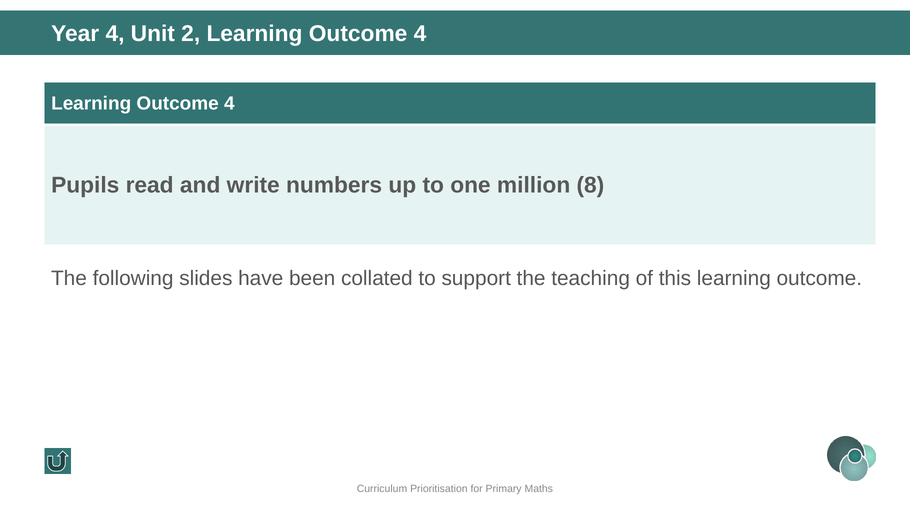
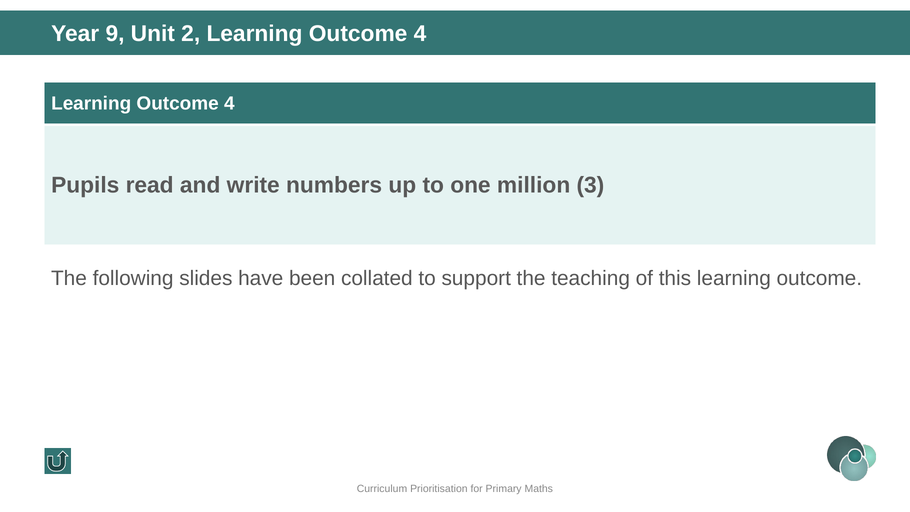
Year 4: 4 -> 9
8: 8 -> 3
